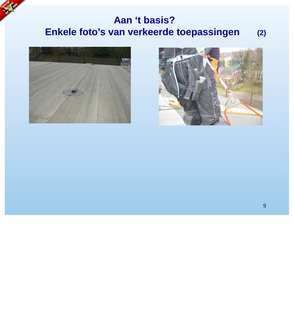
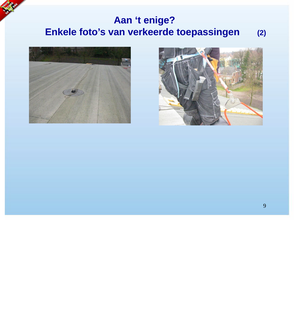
basis: basis -> enige
